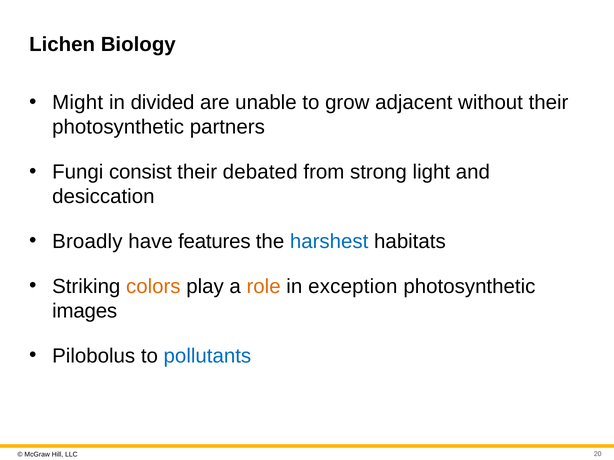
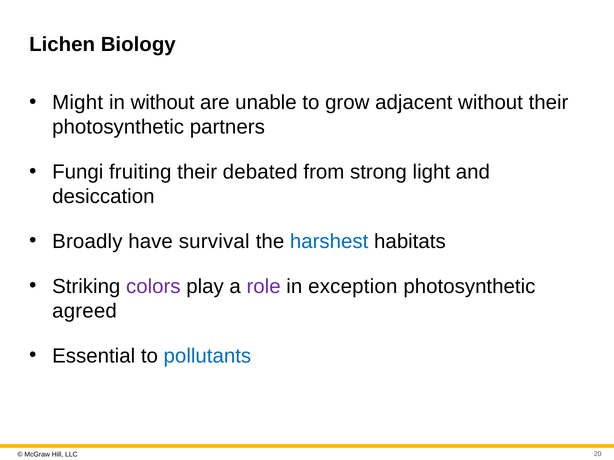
in divided: divided -> without
consist: consist -> fruiting
features: features -> survival
colors colour: orange -> purple
role colour: orange -> purple
images: images -> agreed
Pilobolus: Pilobolus -> Essential
